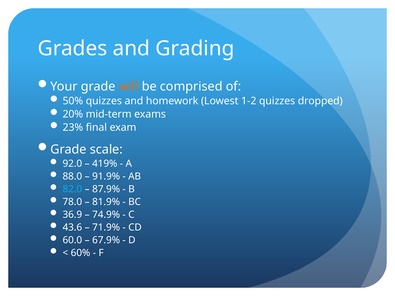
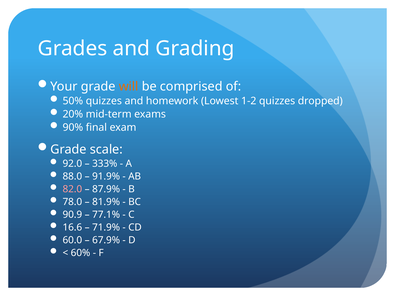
23%: 23% -> 90%
419%: 419% -> 333%
82.0 colour: light blue -> pink
36.9: 36.9 -> 90.9
74.9%: 74.9% -> 77.1%
43.6: 43.6 -> 16.6
